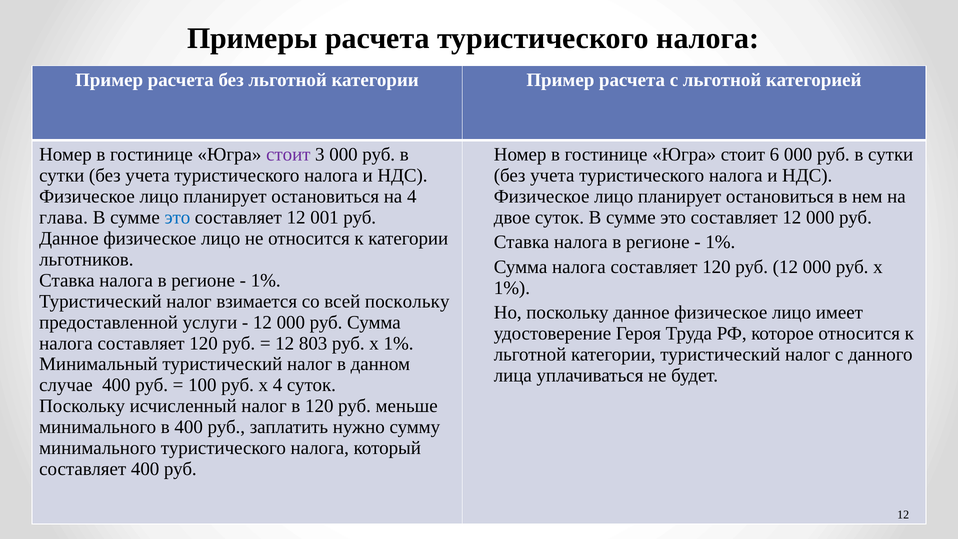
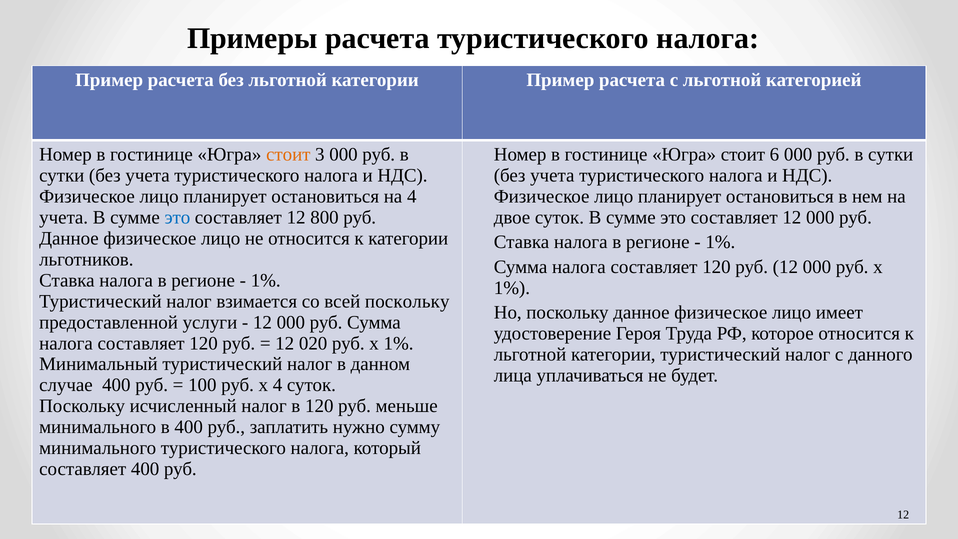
стоит at (288, 155) colour: purple -> orange
глава at (64, 217): глава -> учета
001: 001 -> 800
803: 803 -> 020
